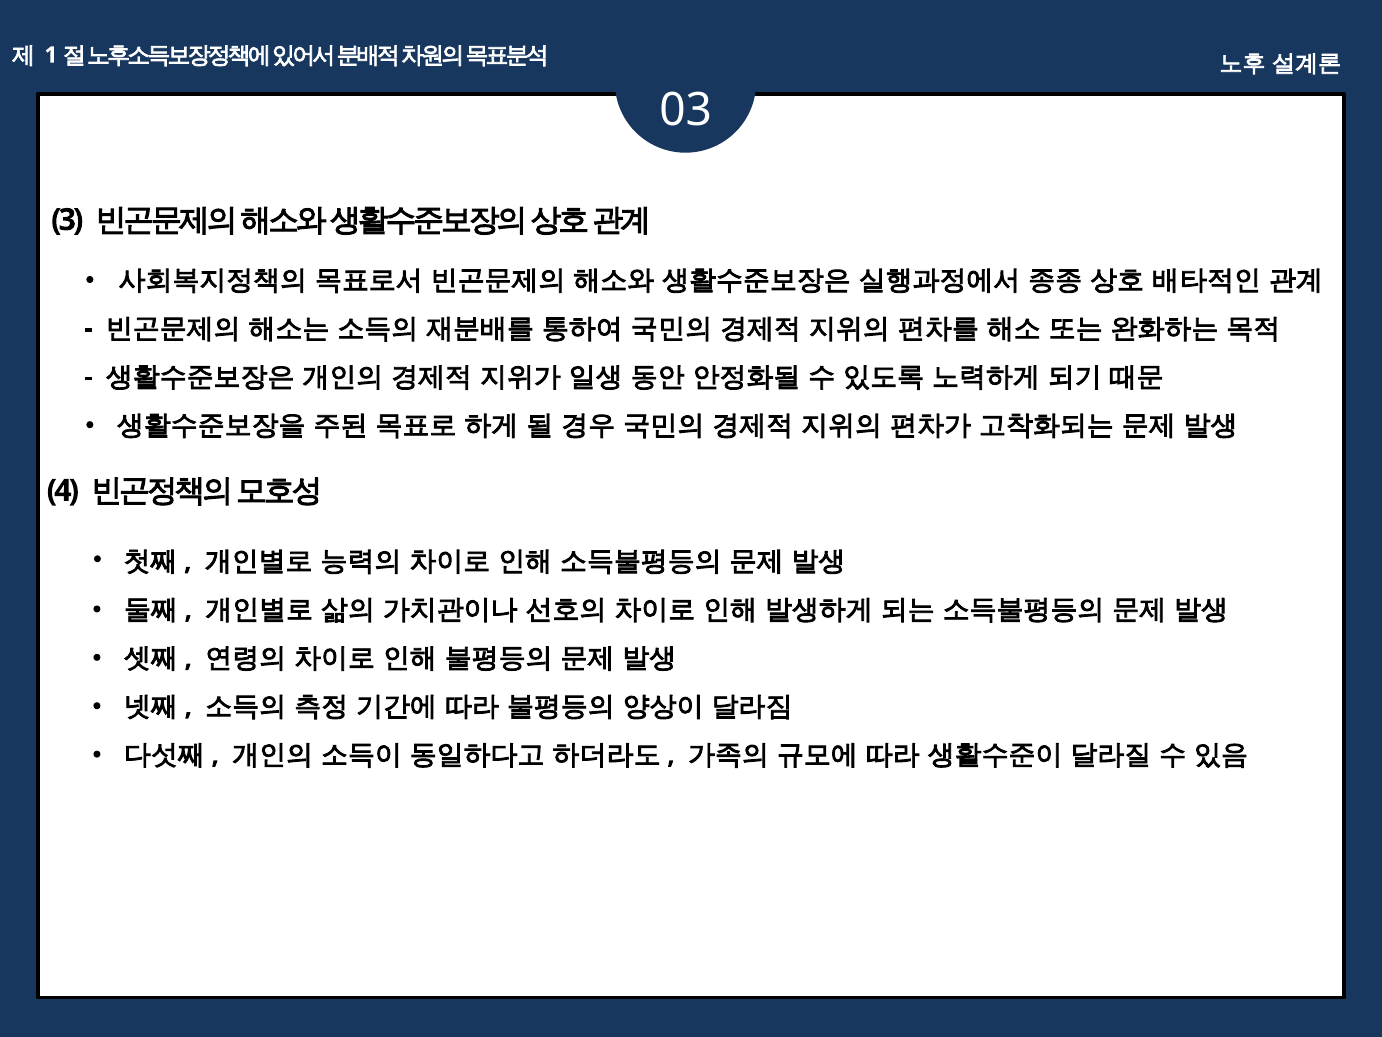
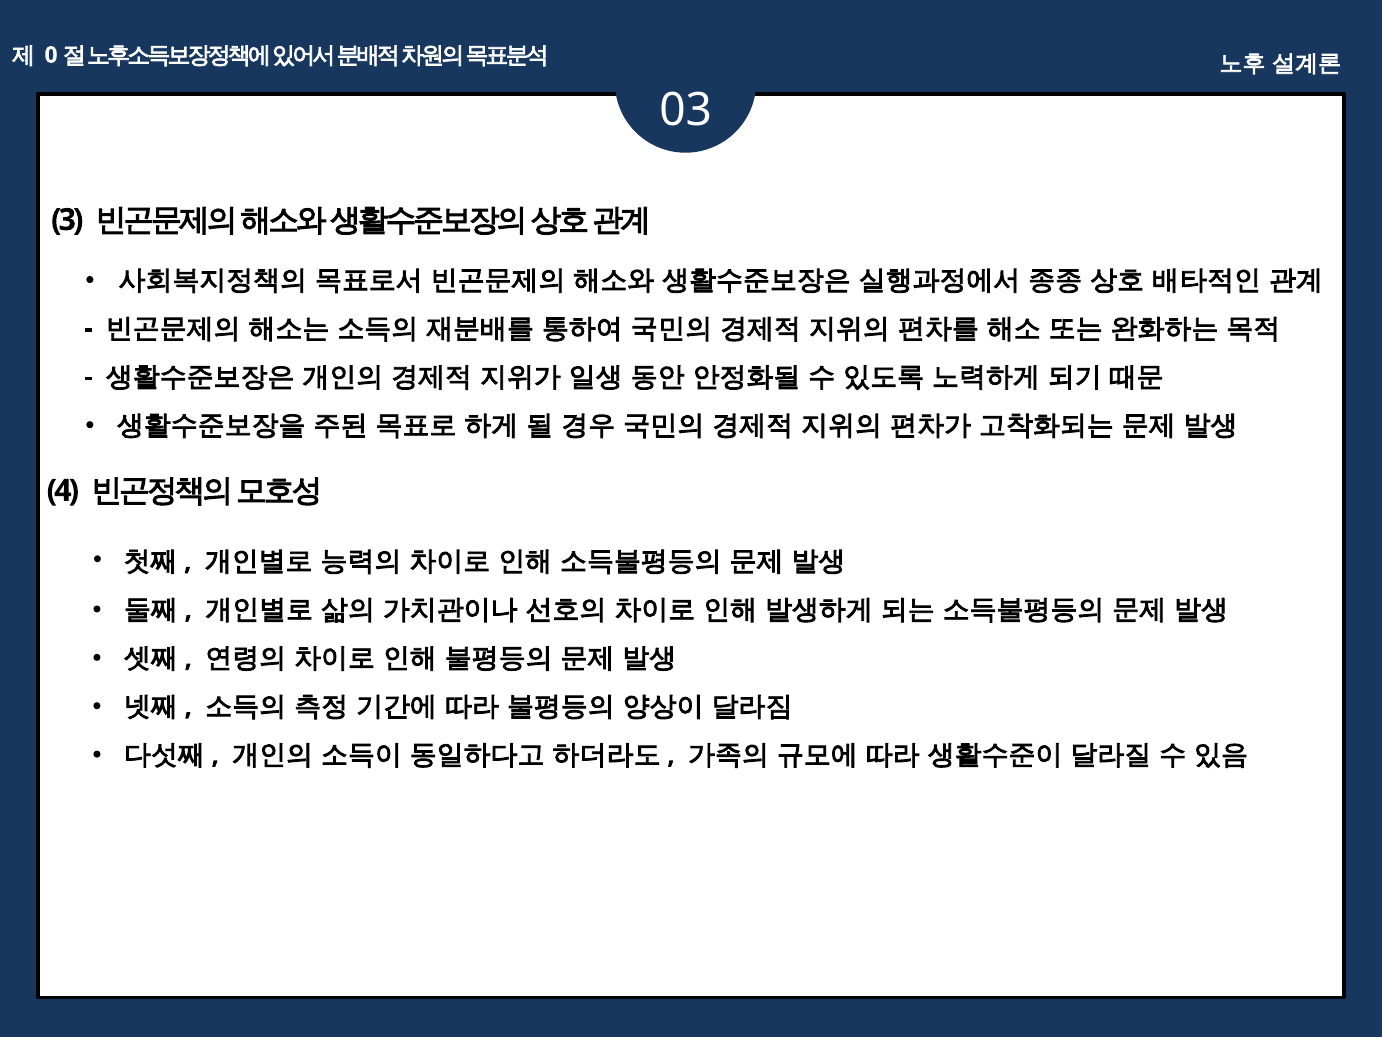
1: 1 -> 0
